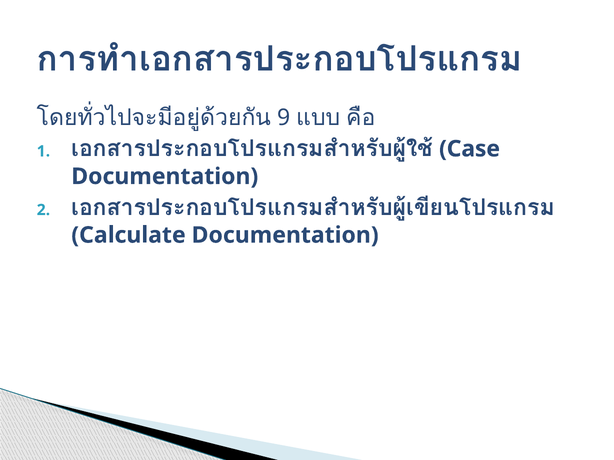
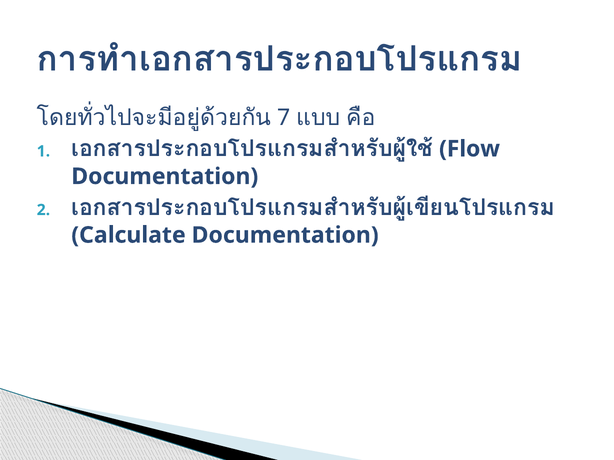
9: 9 -> 7
Case: Case -> Flow
